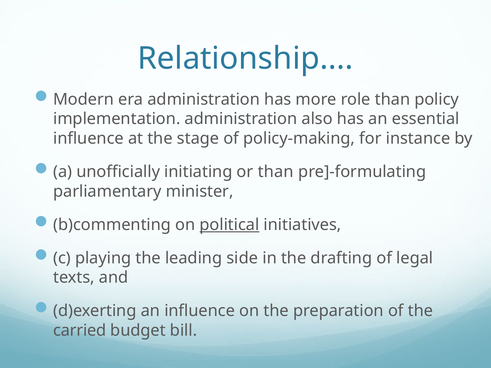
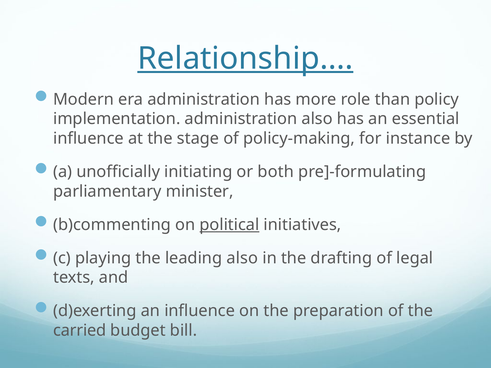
Relationship underline: none -> present
or than: than -> both
leading side: side -> also
